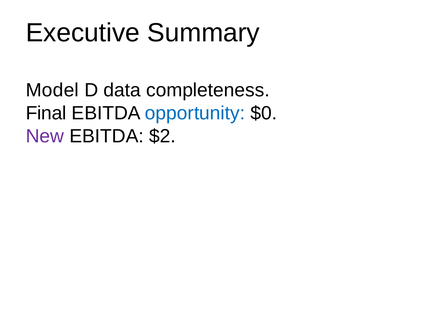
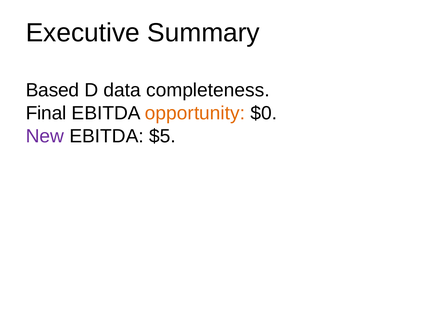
Model: Model -> Based
opportunity colour: blue -> orange
$2: $2 -> $5
